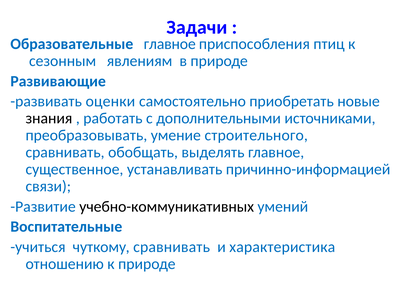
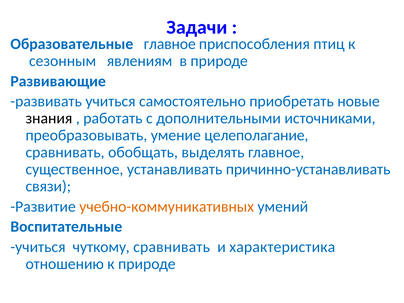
развивать оценки: оценки -> учиться
строительного: строительного -> целеполагание
причинно-информацией: причинно-информацией -> причинно-устанавливать
учебно-коммуникативных colour: black -> orange
